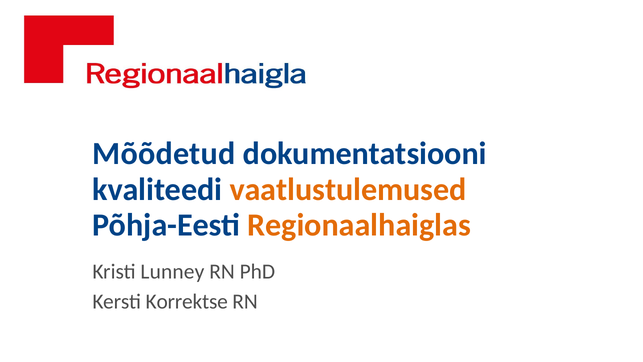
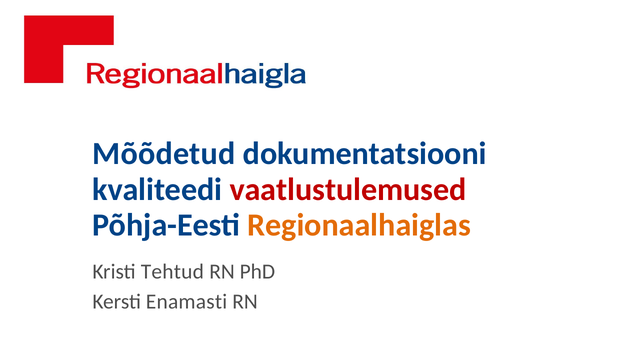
vaatlustulemused colour: orange -> red
Lunney: Lunney -> Tehtud
Korrektse: Korrektse -> Enamasti
